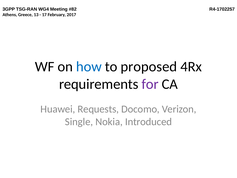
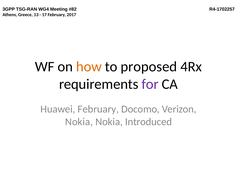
how colour: blue -> orange
Huawei Requests: Requests -> February
Single at (79, 122): Single -> Nokia
